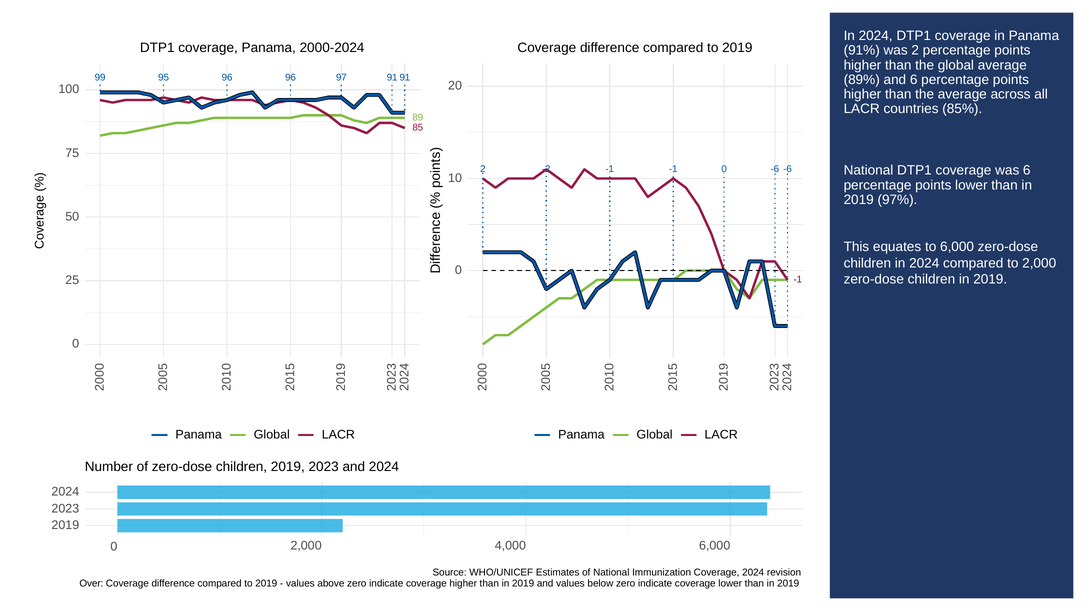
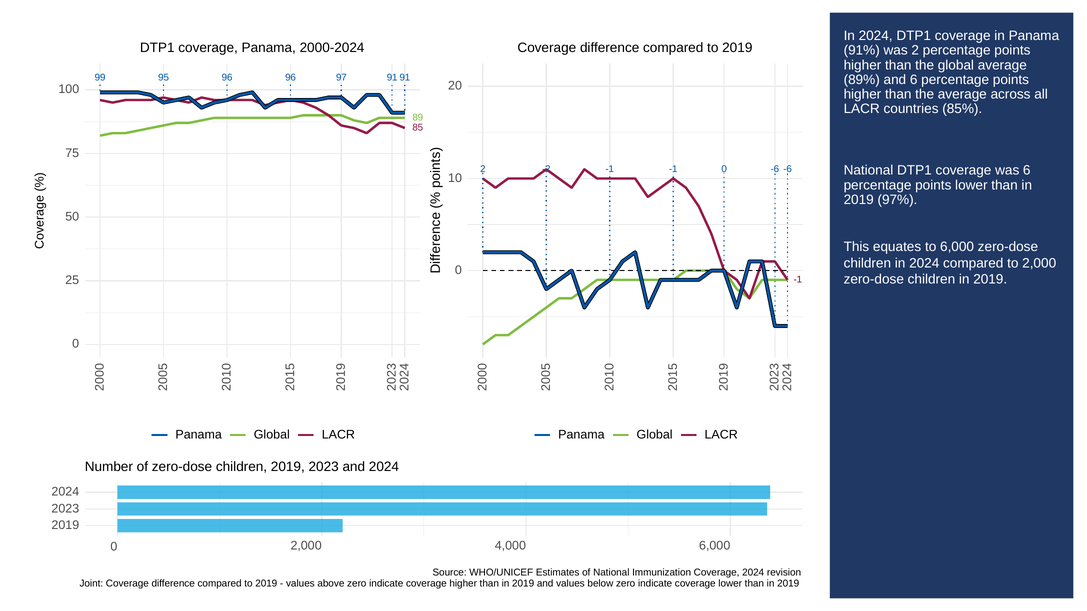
Over: Over -> Joint
